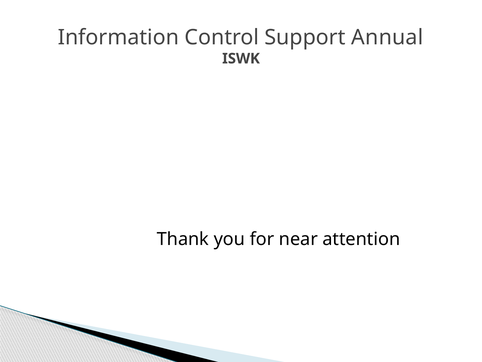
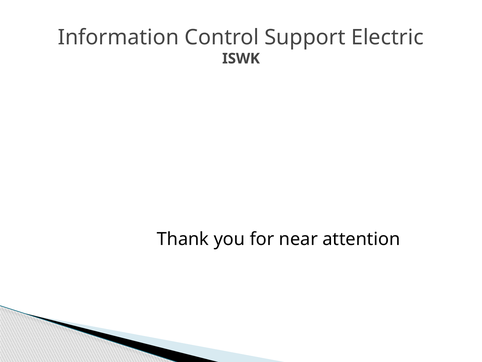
Annual: Annual -> Electric
